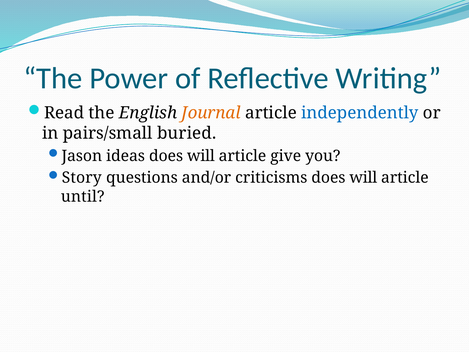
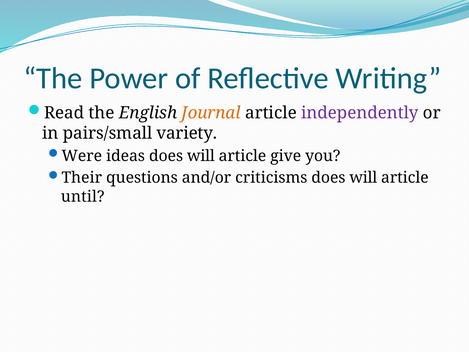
independently colour: blue -> purple
buried: buried -> variety
Jason: Jason -> Were
Story: Story -> Their
